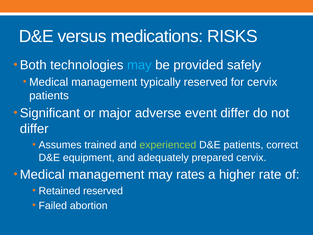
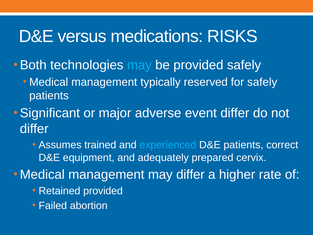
for cervix: cervix -> safely
experienced colour: light green -> light blue
may rates: rates -> differ
Retained reserved: reserved -> provided
